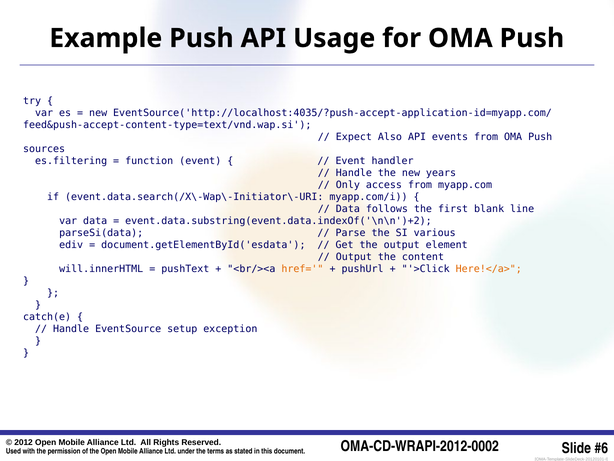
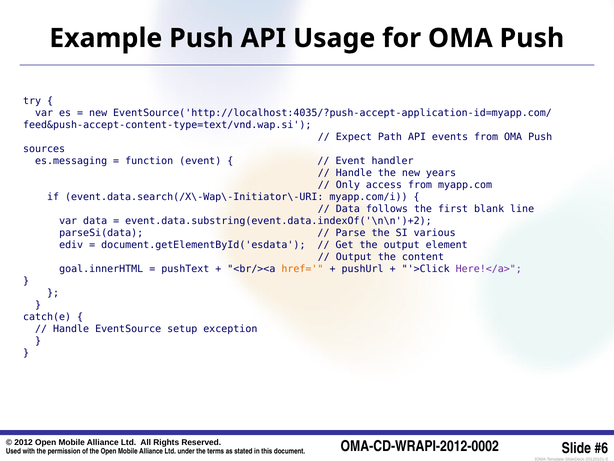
Also: Also -> Path
es.filtering: es.filtering -> es.messaging
will.innerHTML: will.innerHTML -> goal.innerHTML
Here!</a> colour: orange -> purple
